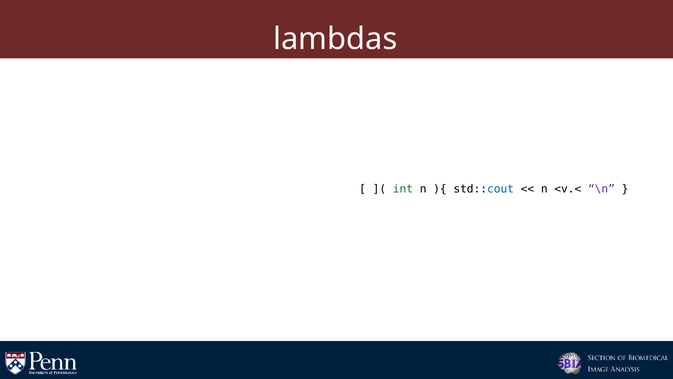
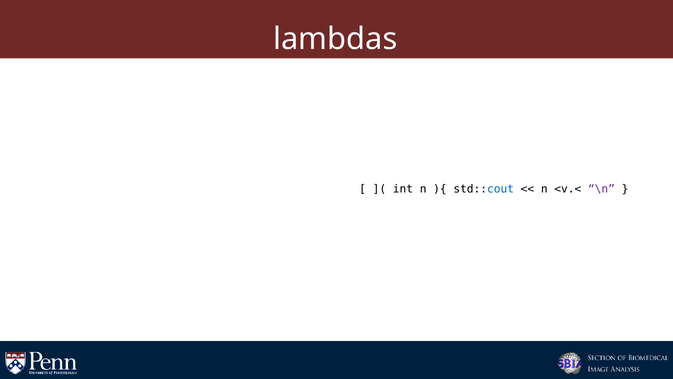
int at (403, 189) colour: green -> black
